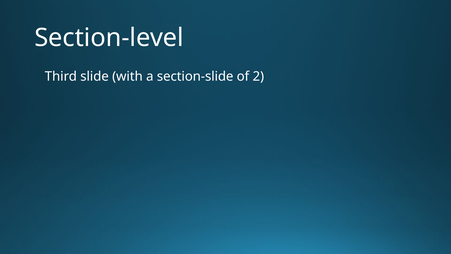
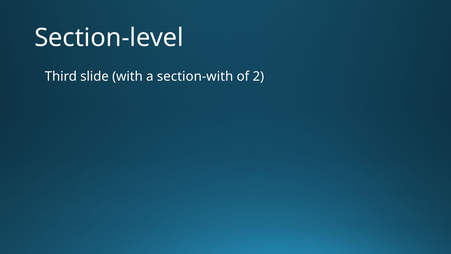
section-slide: section-slide -> section-with
